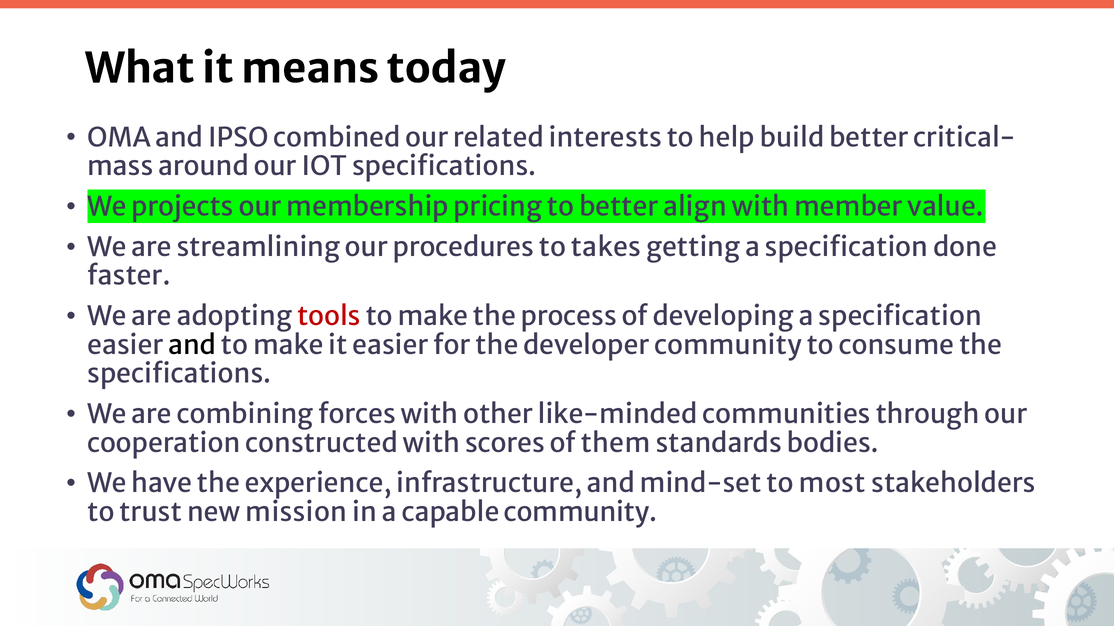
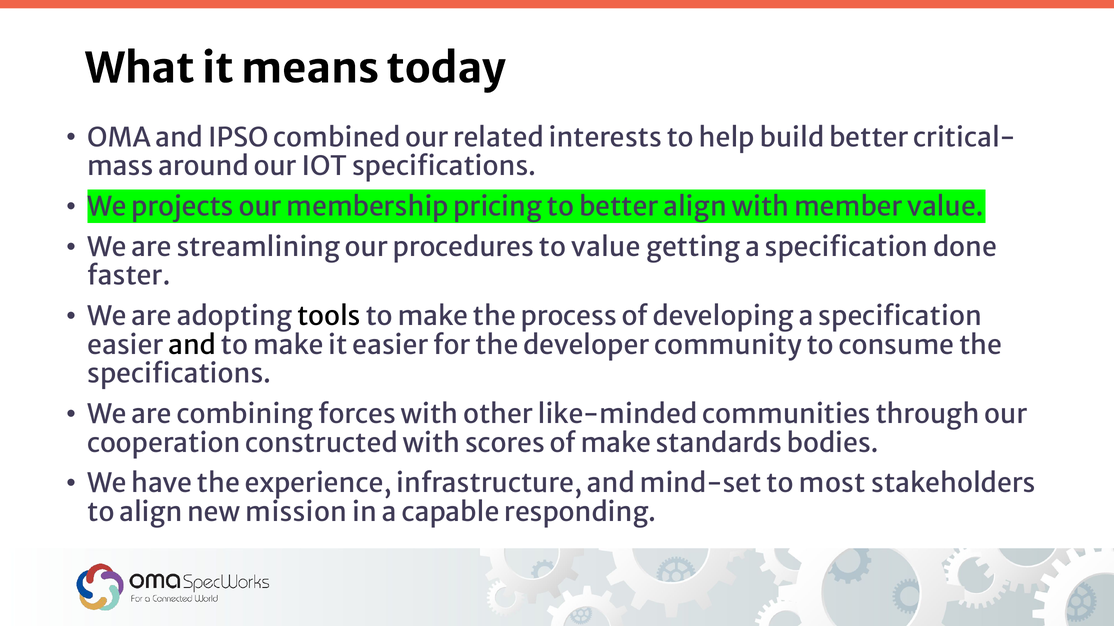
to takes: takes -> value
tools colour: red -> black
of them: them -> make
to trust: trust -> align
capable community: community -> responding
